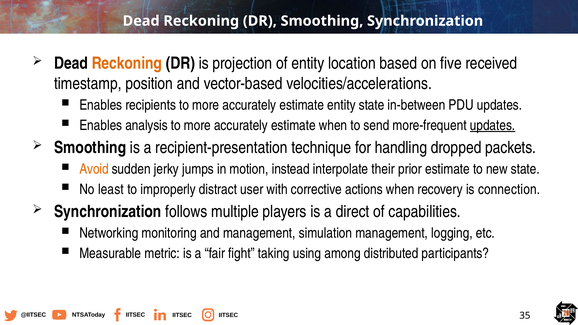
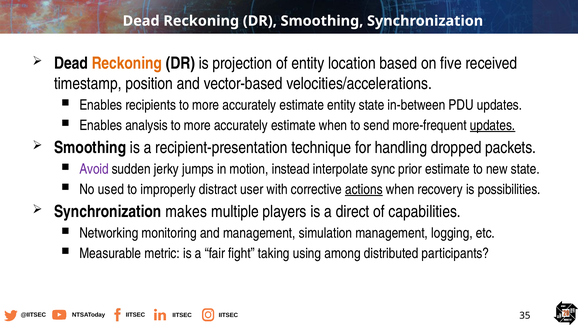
Avoid colour: orange -> purple
their: their -> sync
least: least -> used
actions underline: none -> present
connection: connection -> possibilities
follows: follows -> makes
